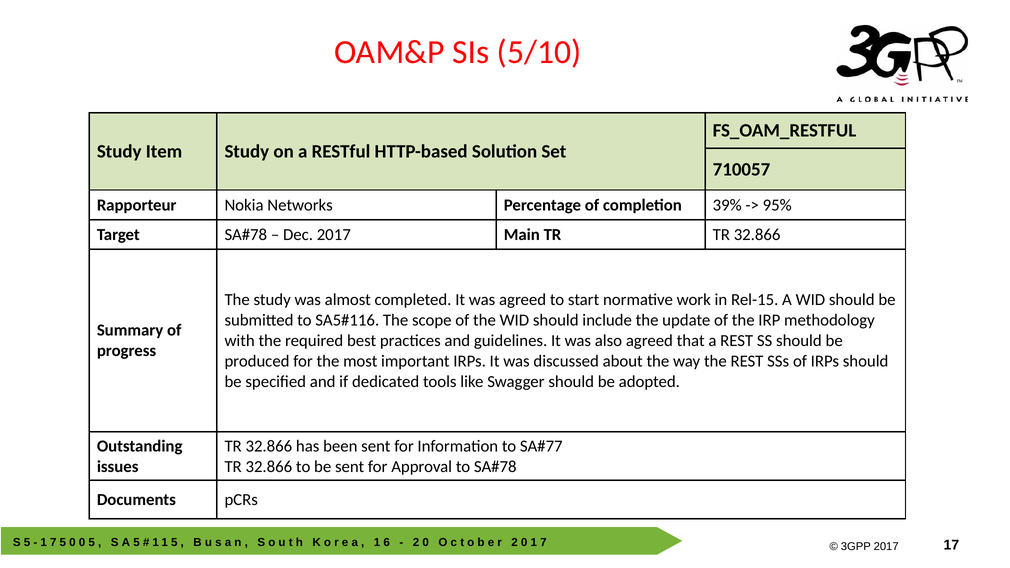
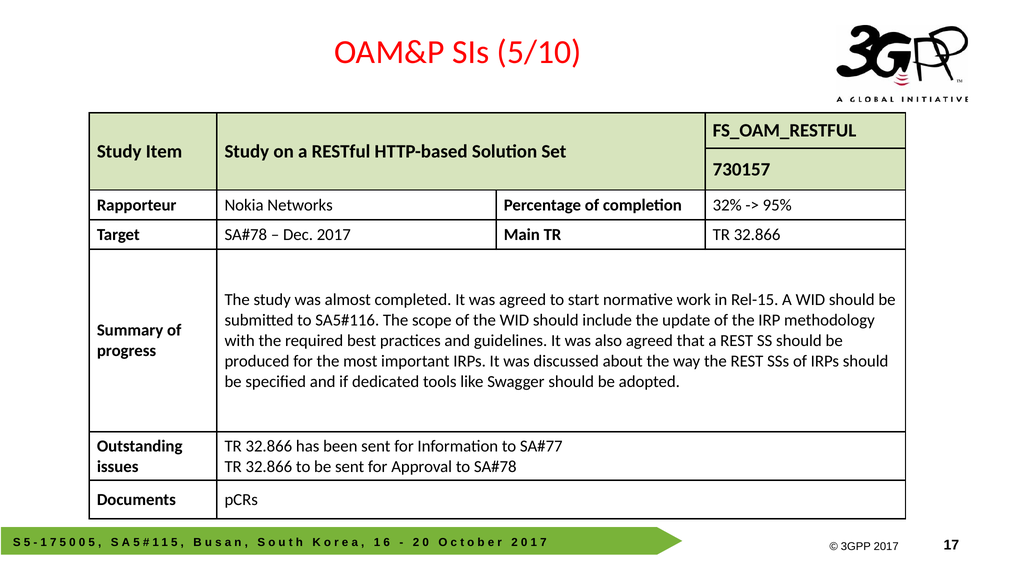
710057: 710057 -> 730157
39%: 39% -> 32%
